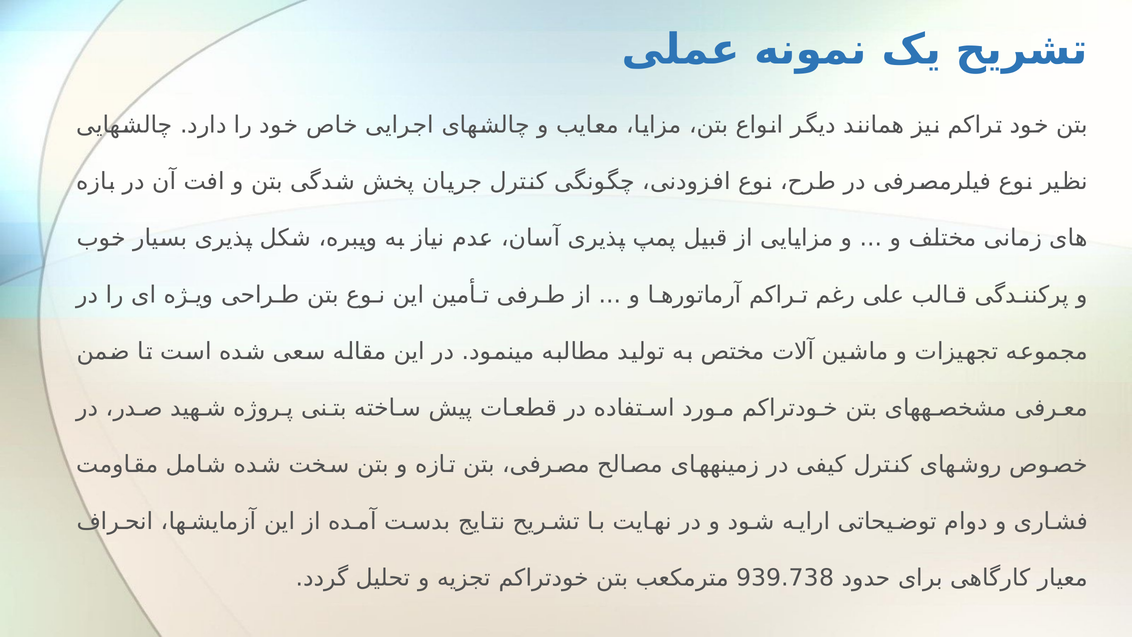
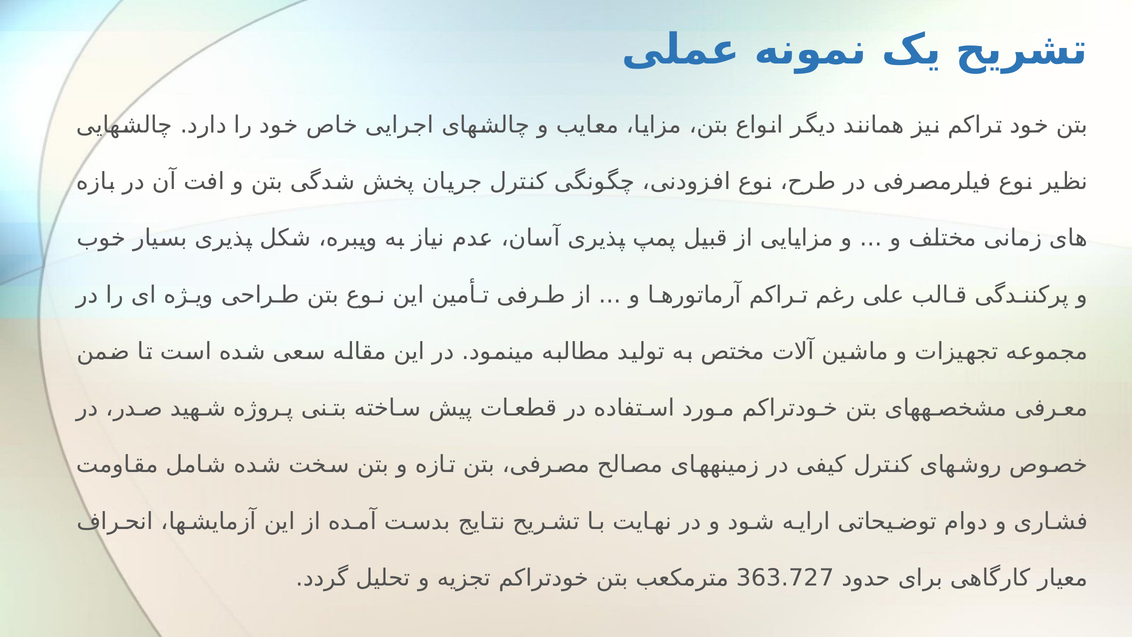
939.738: 939.738 -> 363.727
